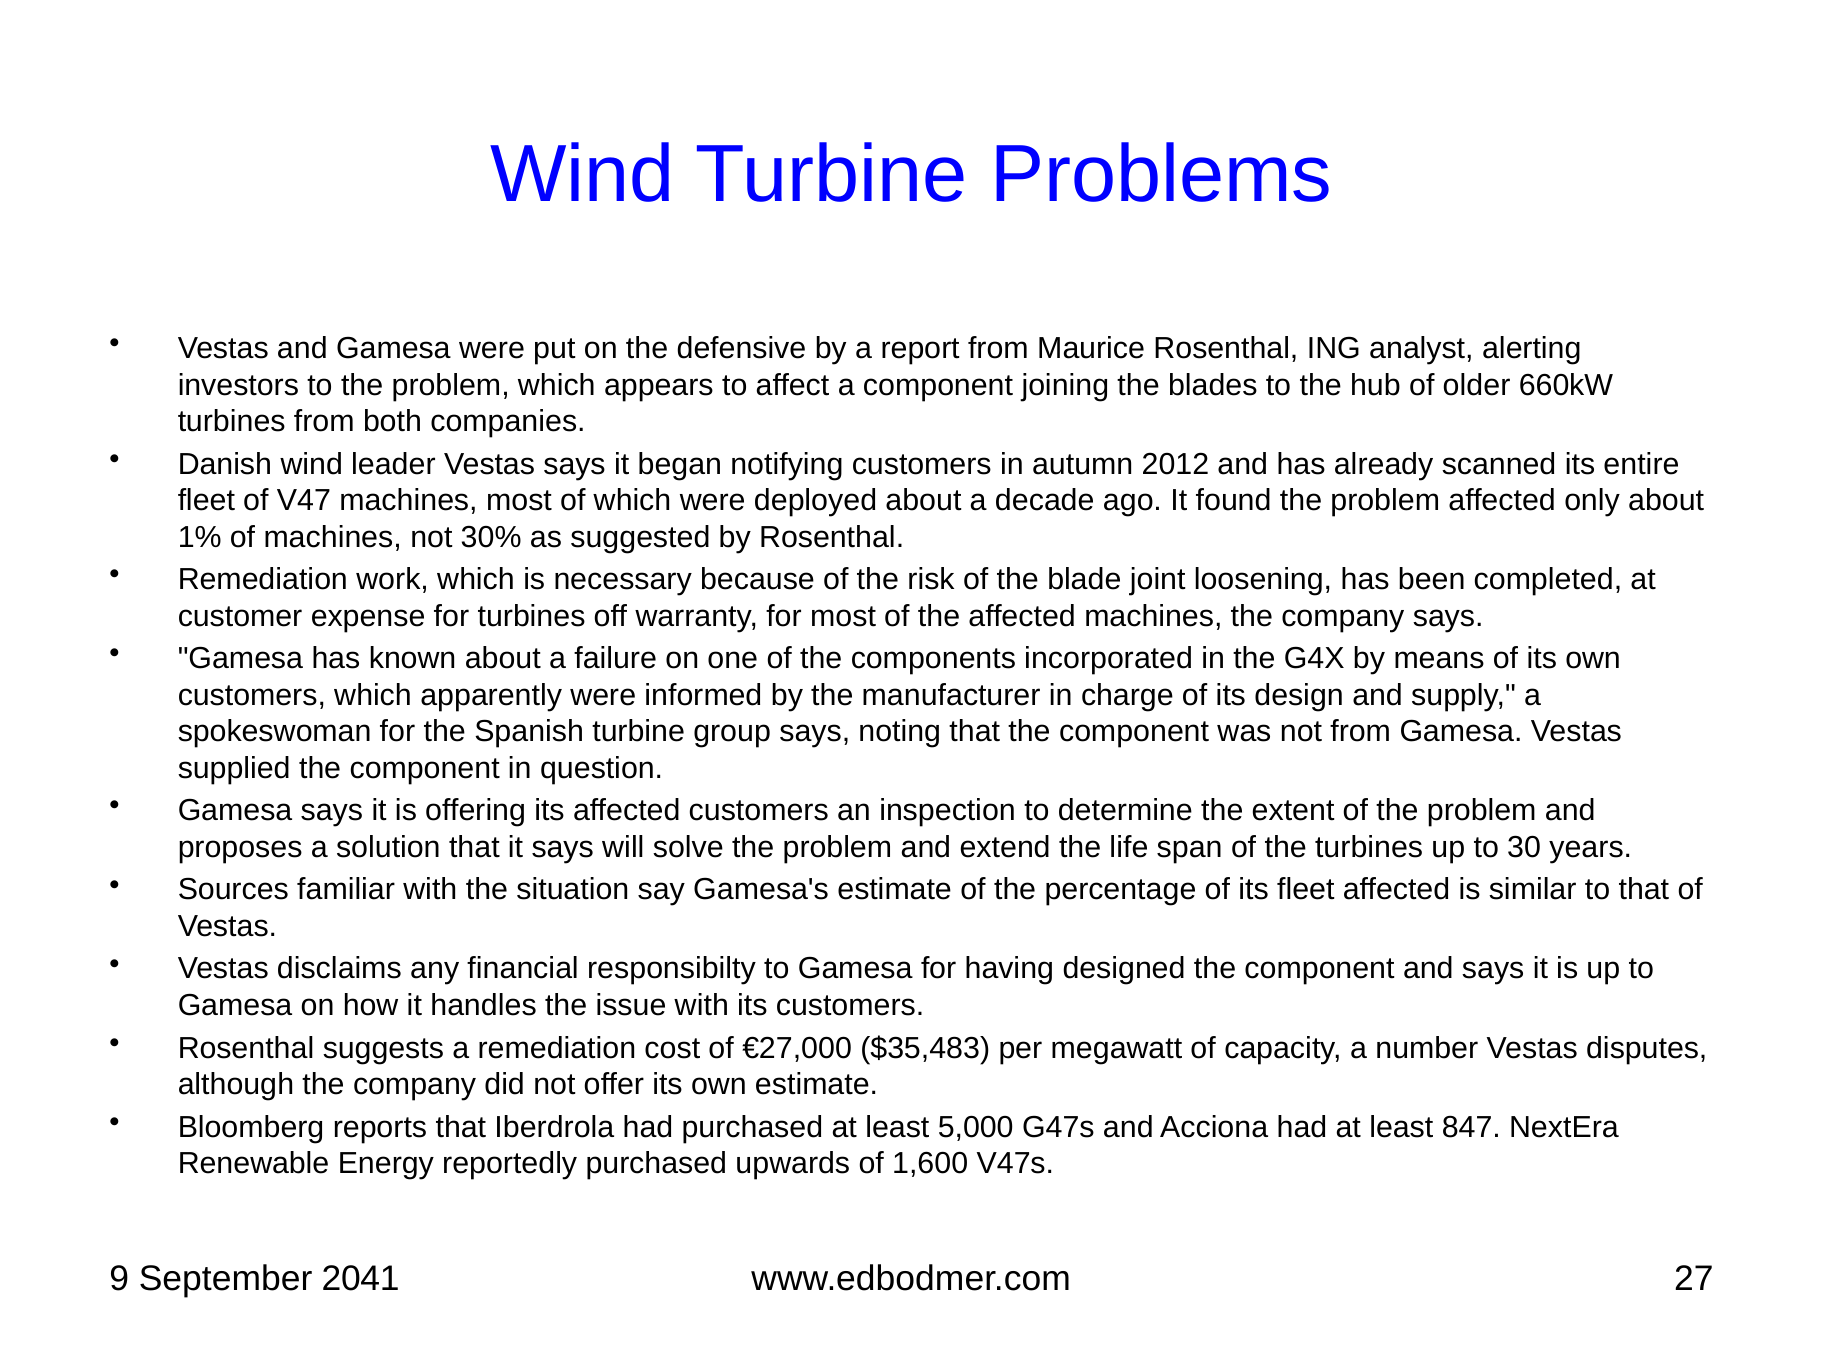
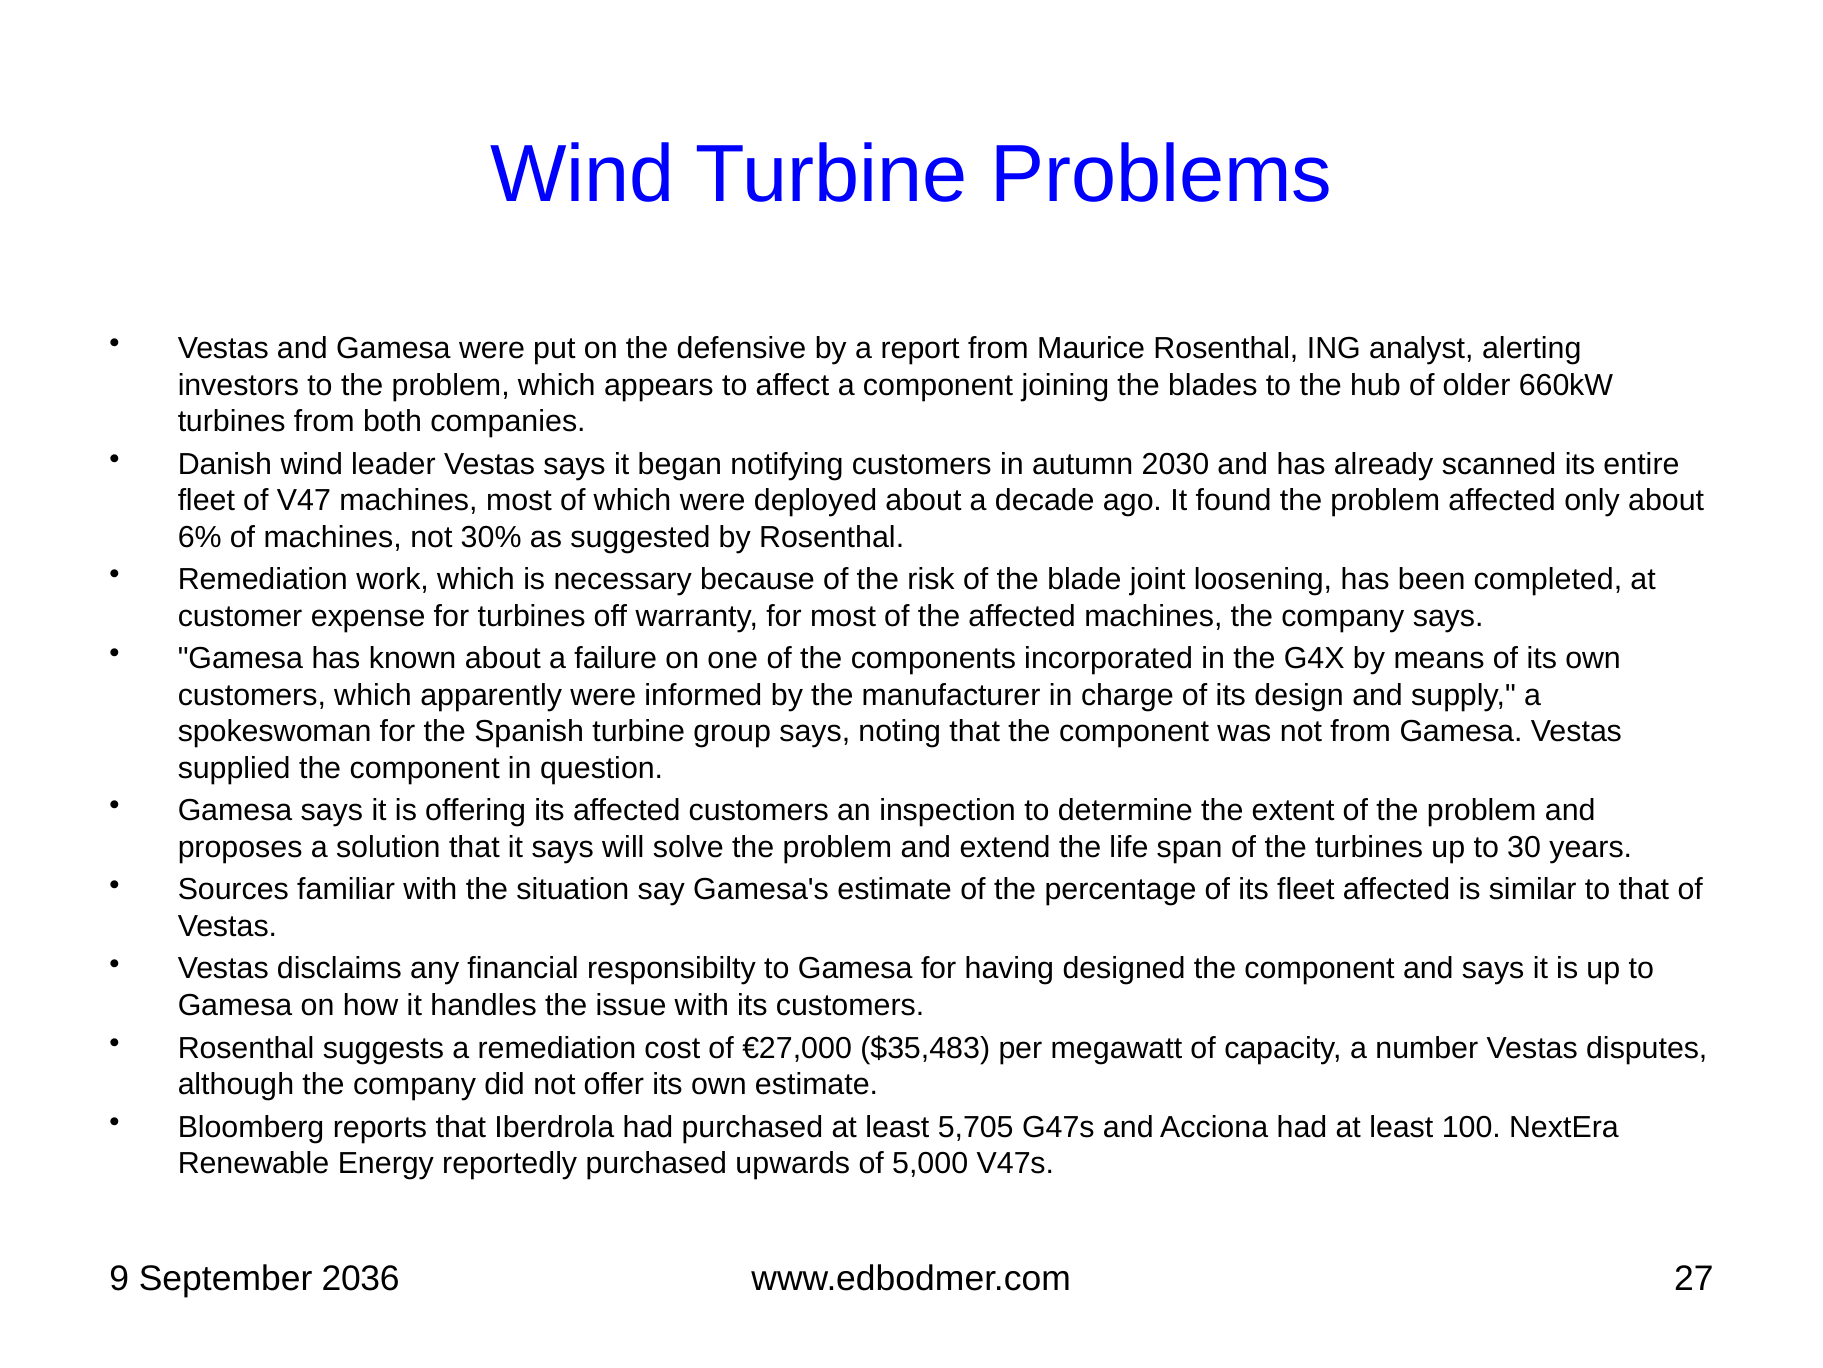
2012: 2012 -> 2030
1%: 1% -> 6%
5,000: 5,000 -> 5,705
847: 847 -> 100
1,600: 1,600 -> 5,000
2041: 2041 -> 2036
